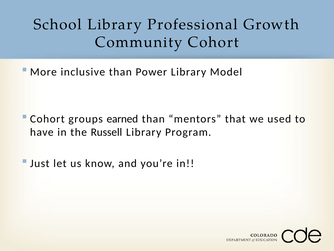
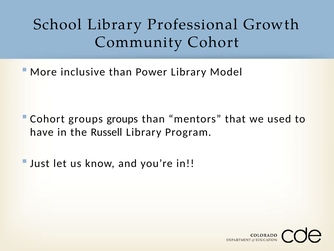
groups earned: earned -> groups
